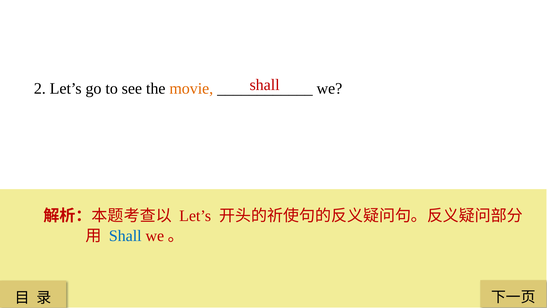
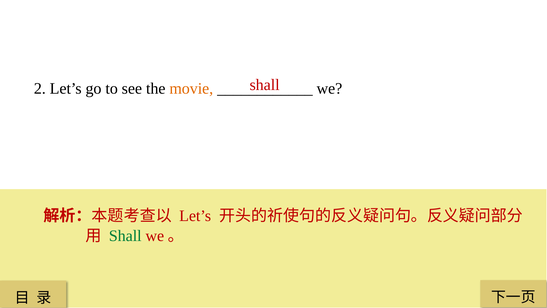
Shall at (125, 236) colour: blue -> green
